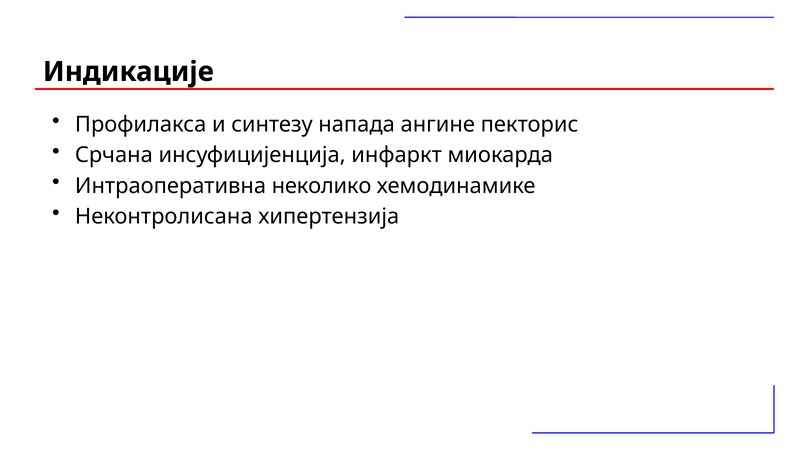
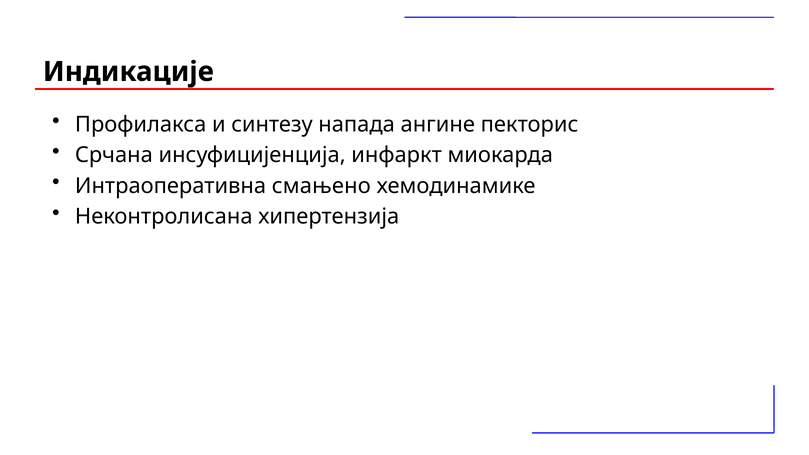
неколико: неколико -> смањено
